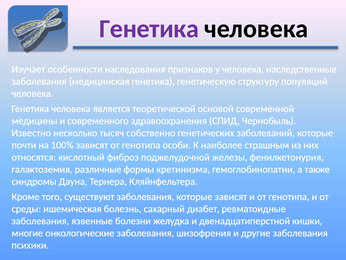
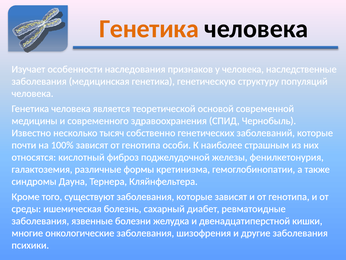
Генетика at (149, 29) colour: purple -> orange
